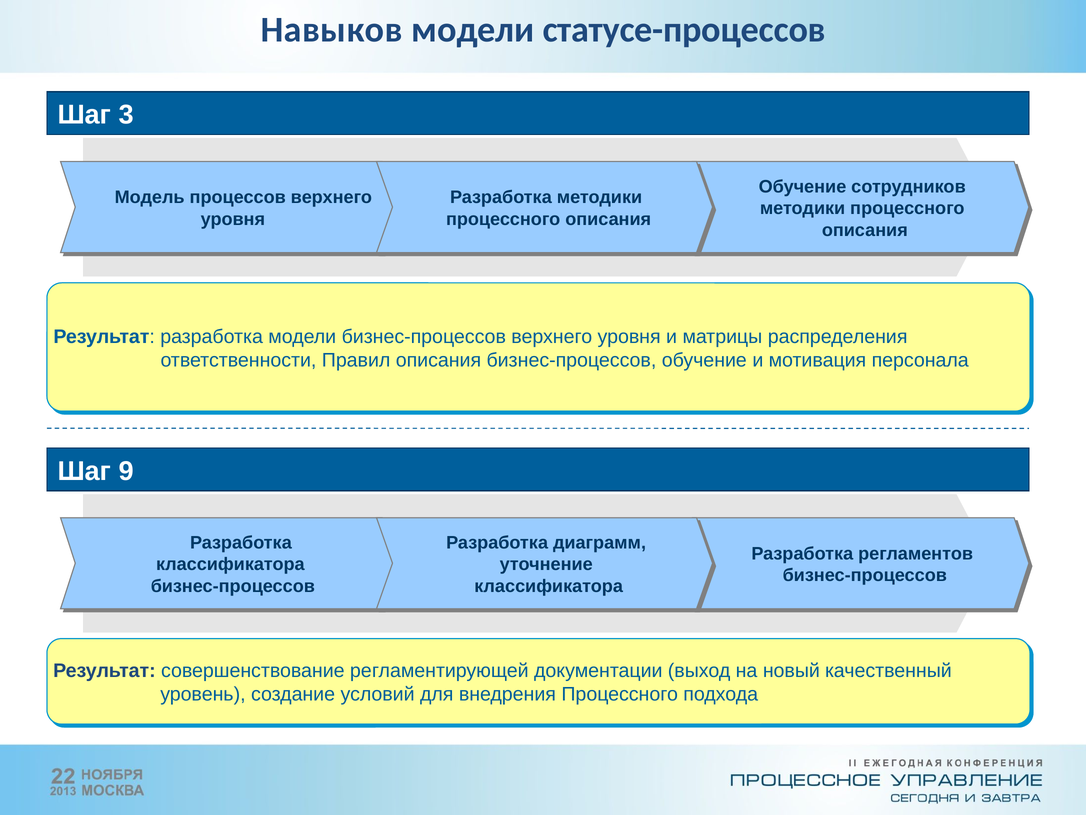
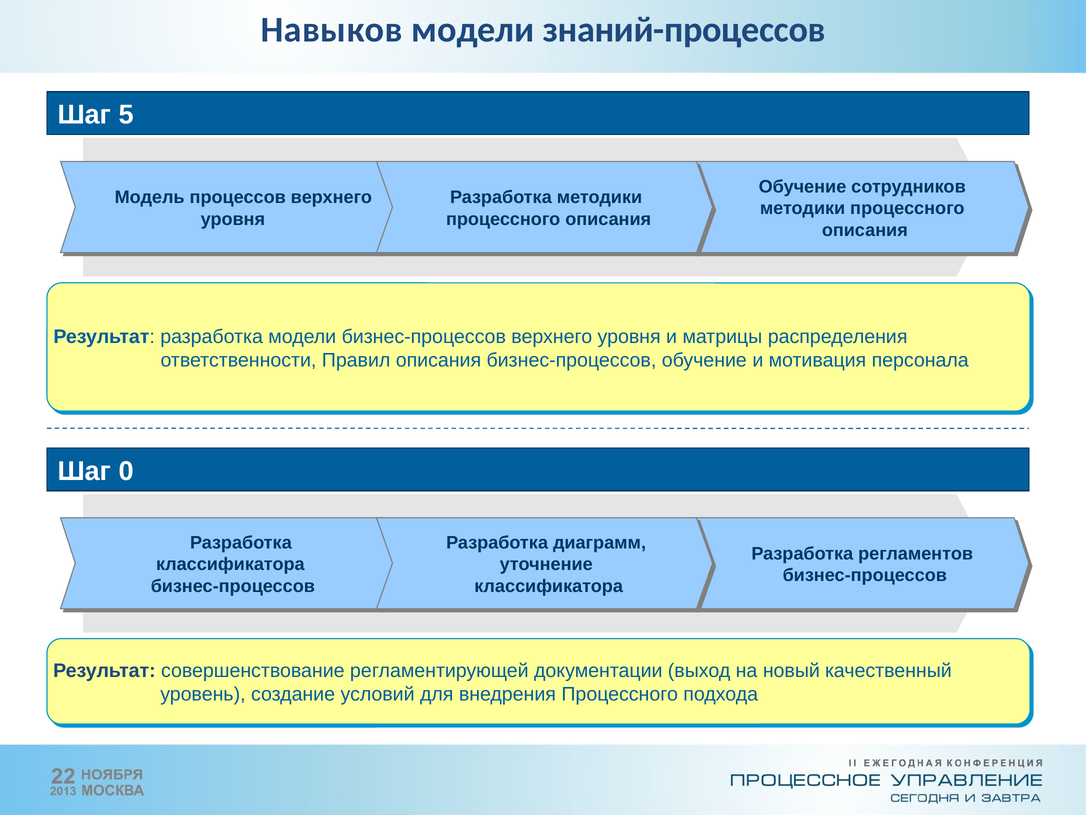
статусе-процессов: статусе-процессов -> знаний-процессов
3: 3 -> 5
9: 9 -> 0
